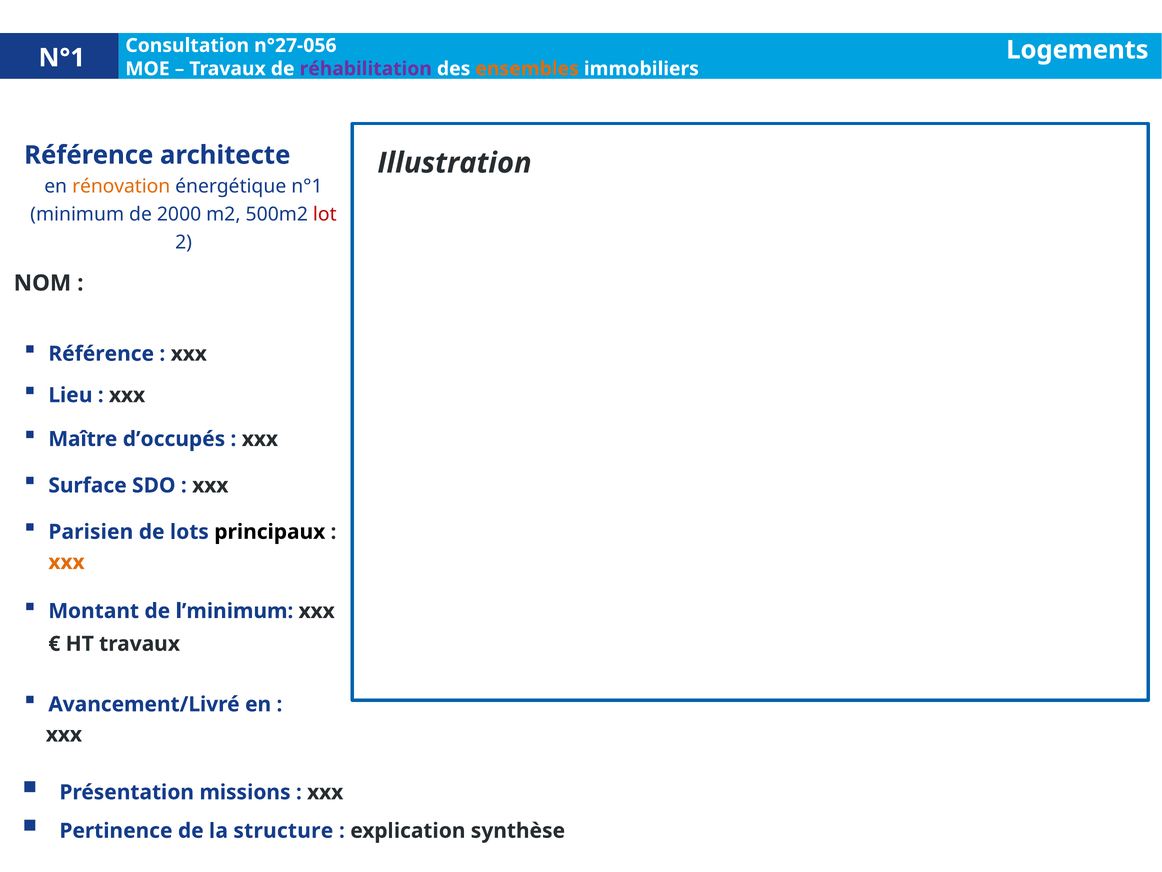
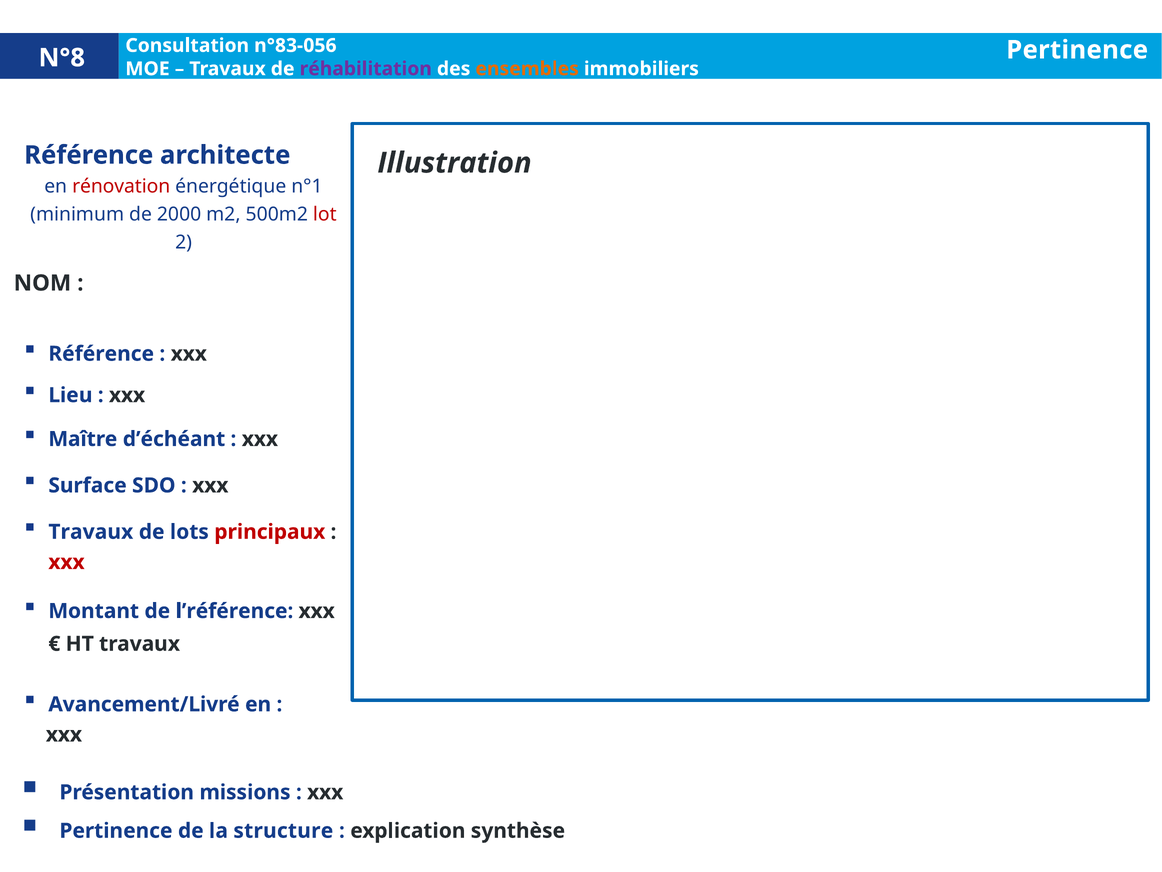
n°27-056: n°27-056 -> n°83-056
Logements at (1077, 50): Logements -> Pertinence
N°1 at (62, 58): N°1 -> N°8
rénovation colour: orange -> red
d’occupés: d’occupés -> d’échéant
Parisien at (91, 532): Parisien -> Travaux
principaux colour: black -> red
xxx at (66, 562) colour: orange -> red
l’minimum: l’minimum -> l’référence
